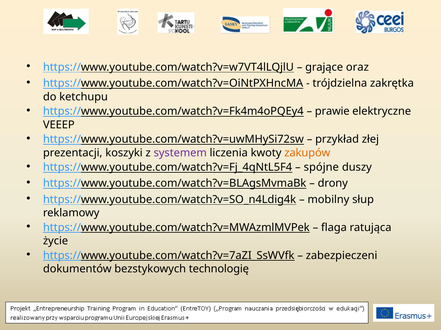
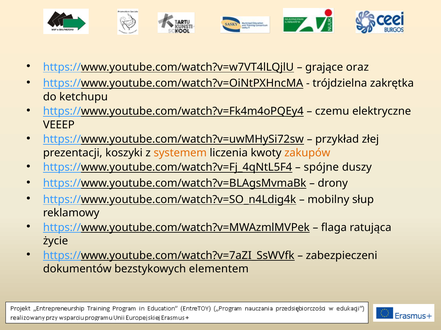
prawie: prawie -> czemu
systemem colour: purple -> orange
technologię: technologię -> elementem
